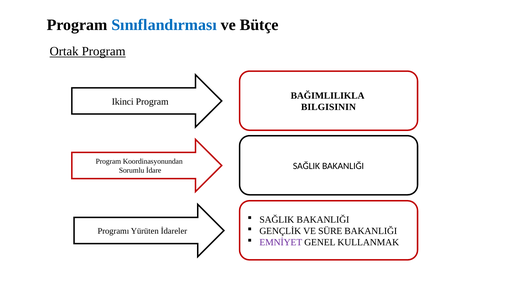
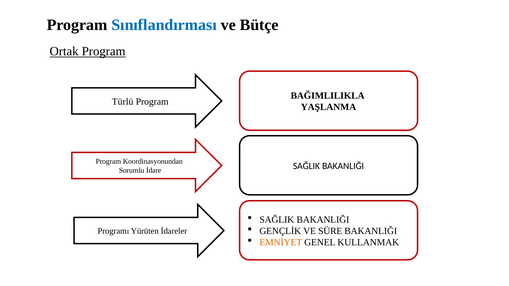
Ikinci: Ikinci -> Türlü
BILGISININ: BILGISININ -> YAŞLANMA
EMNİYET colour: purple -> orange
